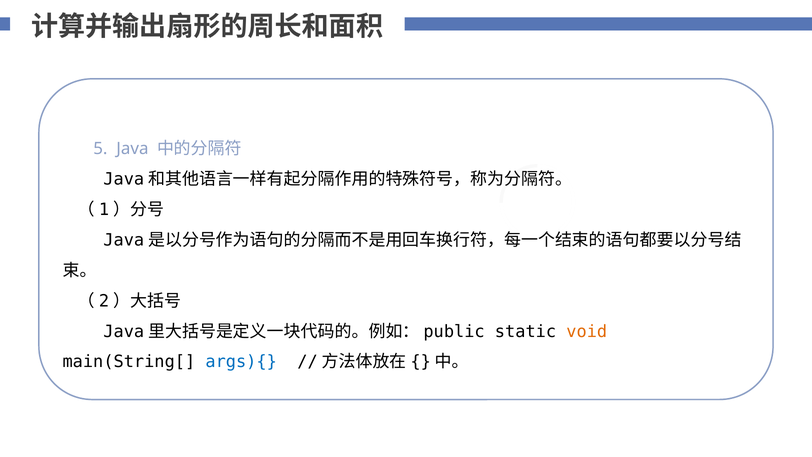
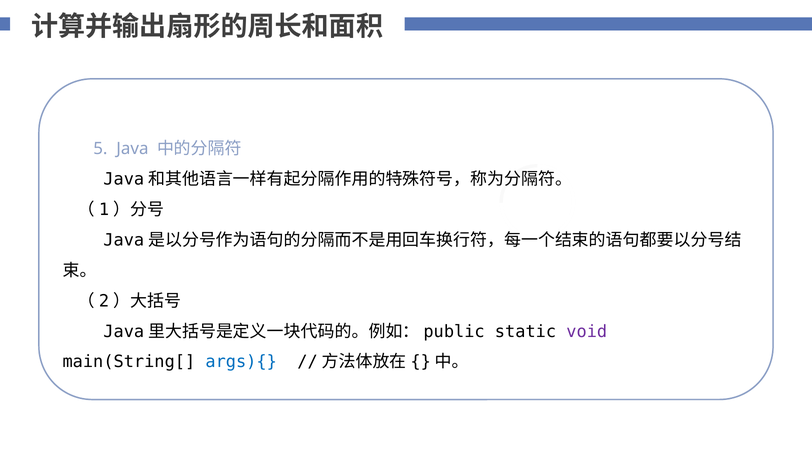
void colour: orange -> purple
